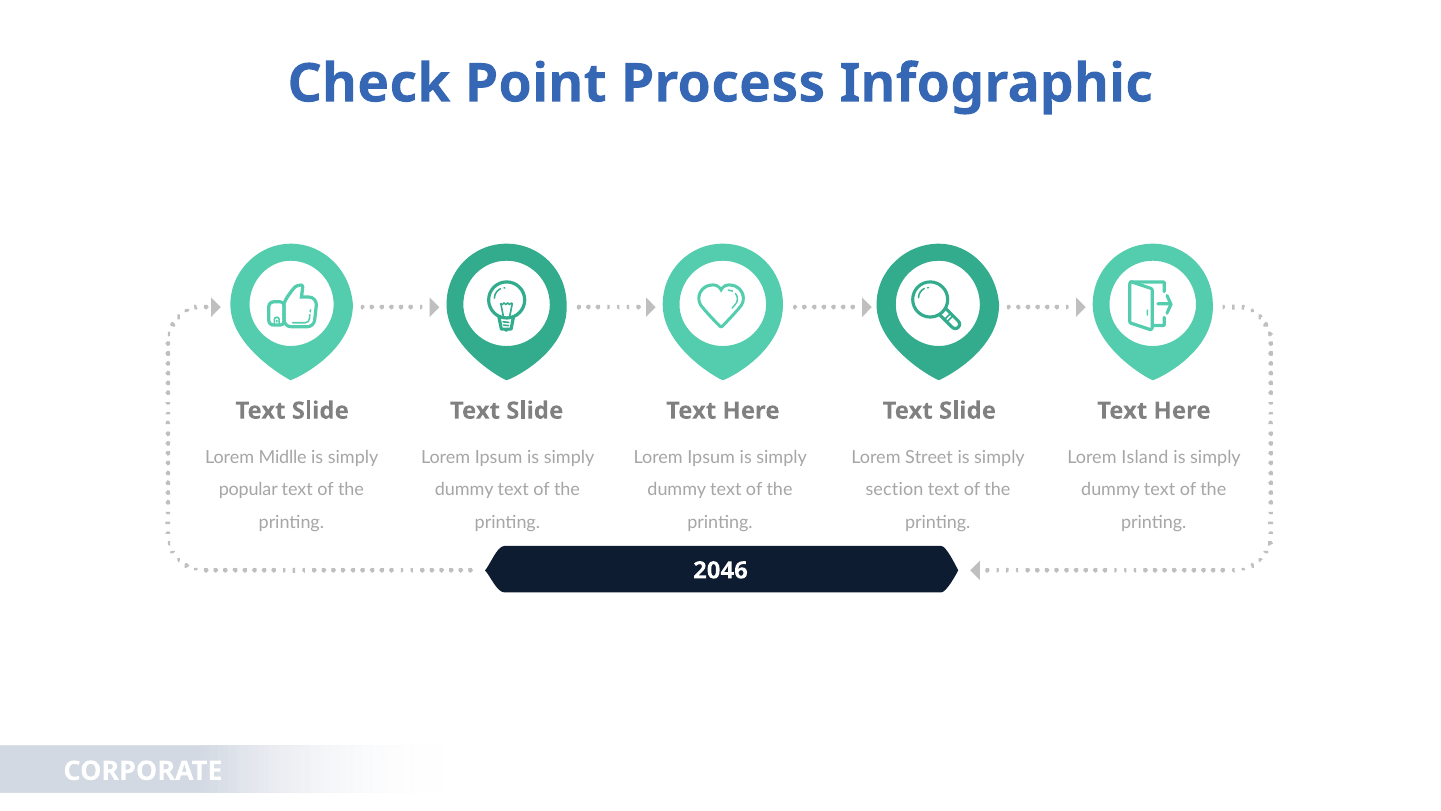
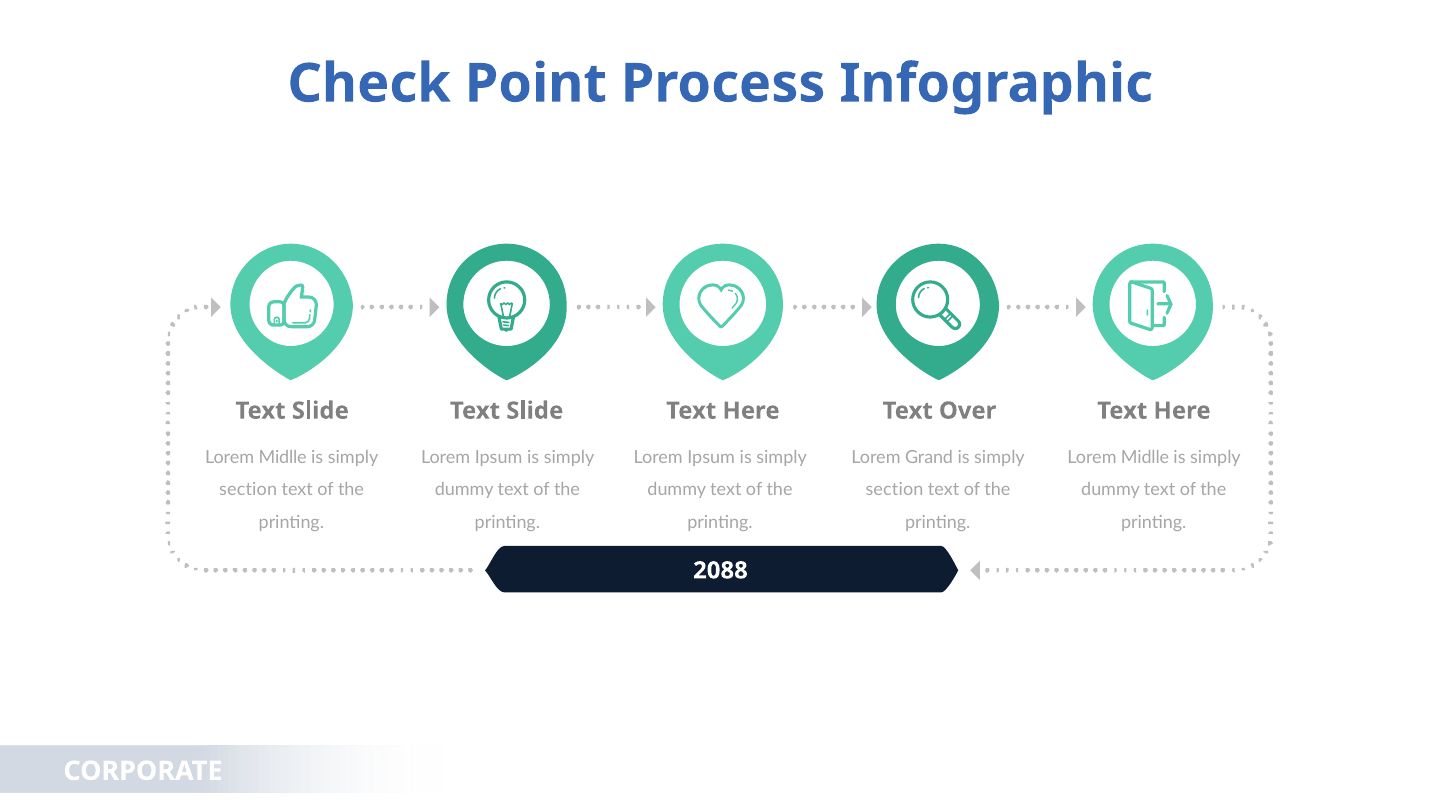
Slide at (967, 411): Slide -> Over
Street: Street -> Grand
Island at (1145, 457): Island -> Midlle
popular at (248, 490): popular -> section
2046: 2046 -> 2088
